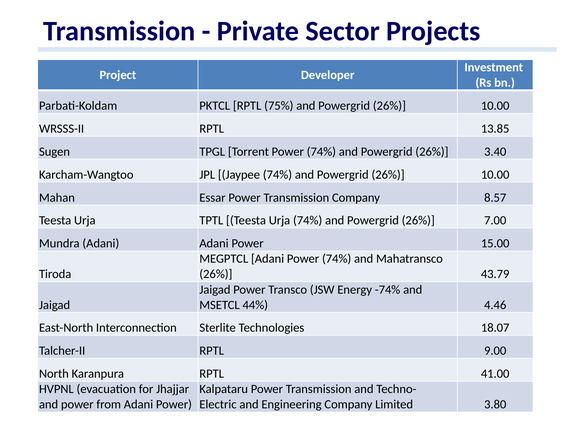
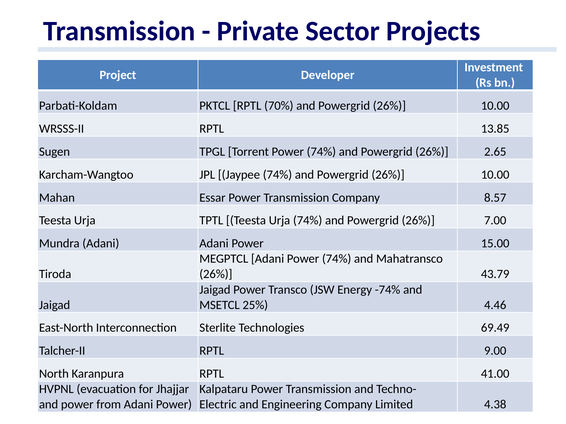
75%: 75% -> 70%
3.40: 3.40 -> 2.65
44%: 44% -> 25%
18.07: 18.07 -> 69.49
3.80: 3.80 -> 4.38
